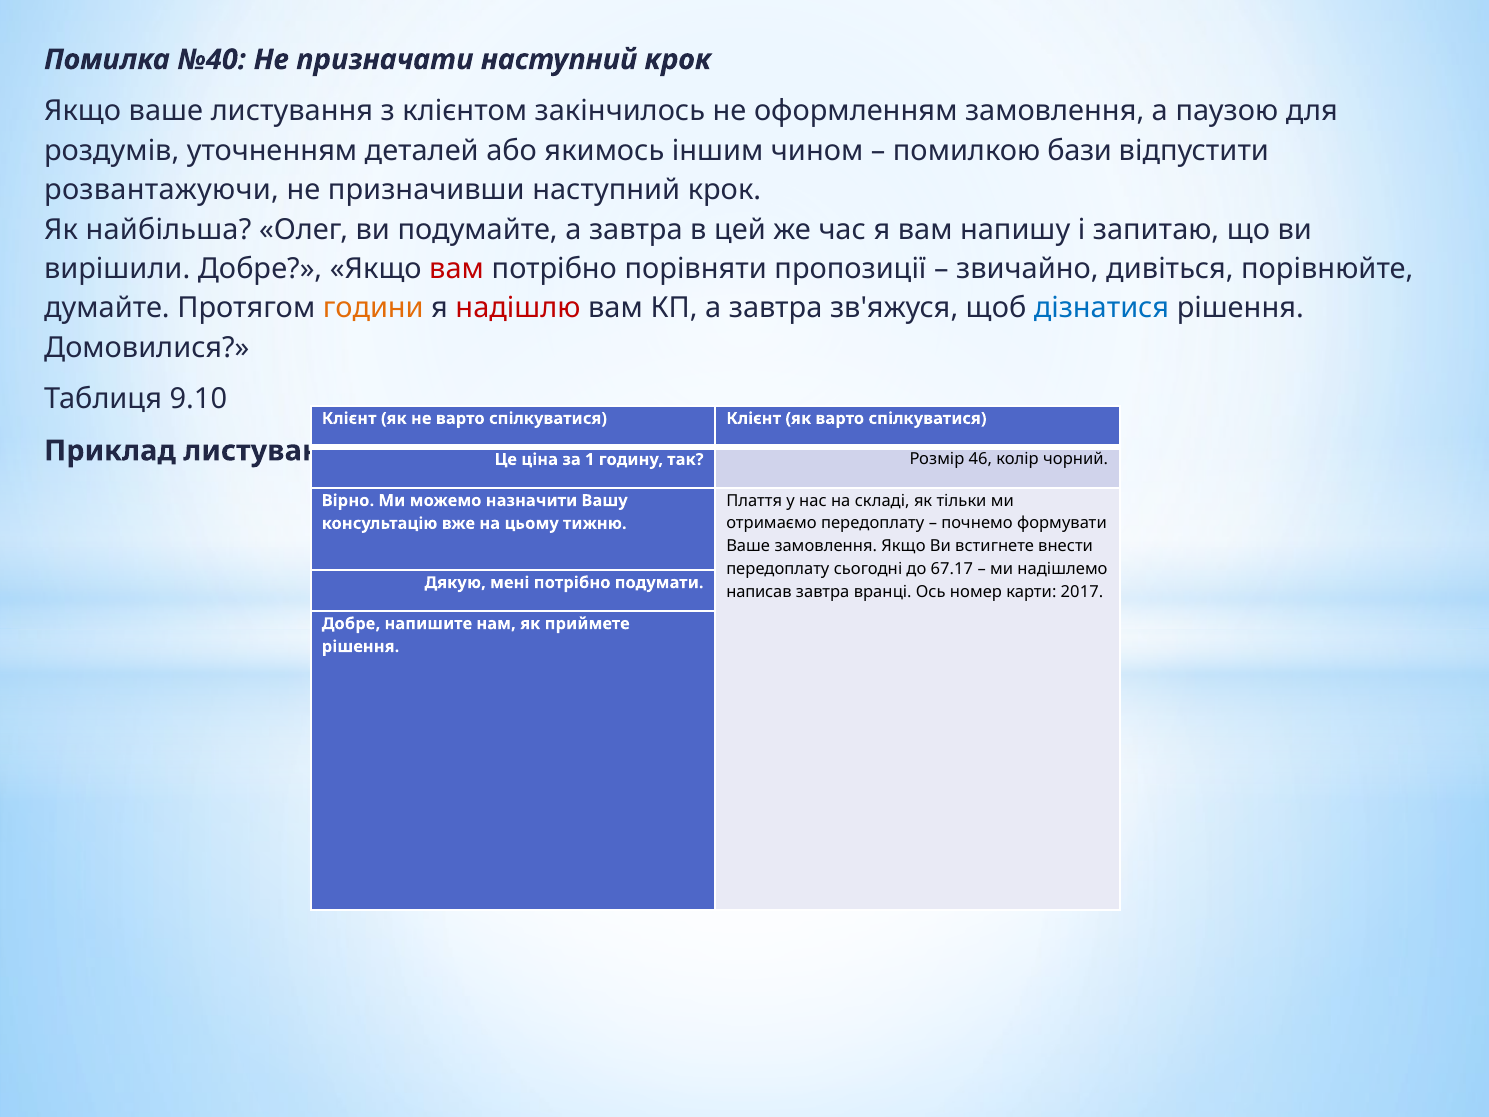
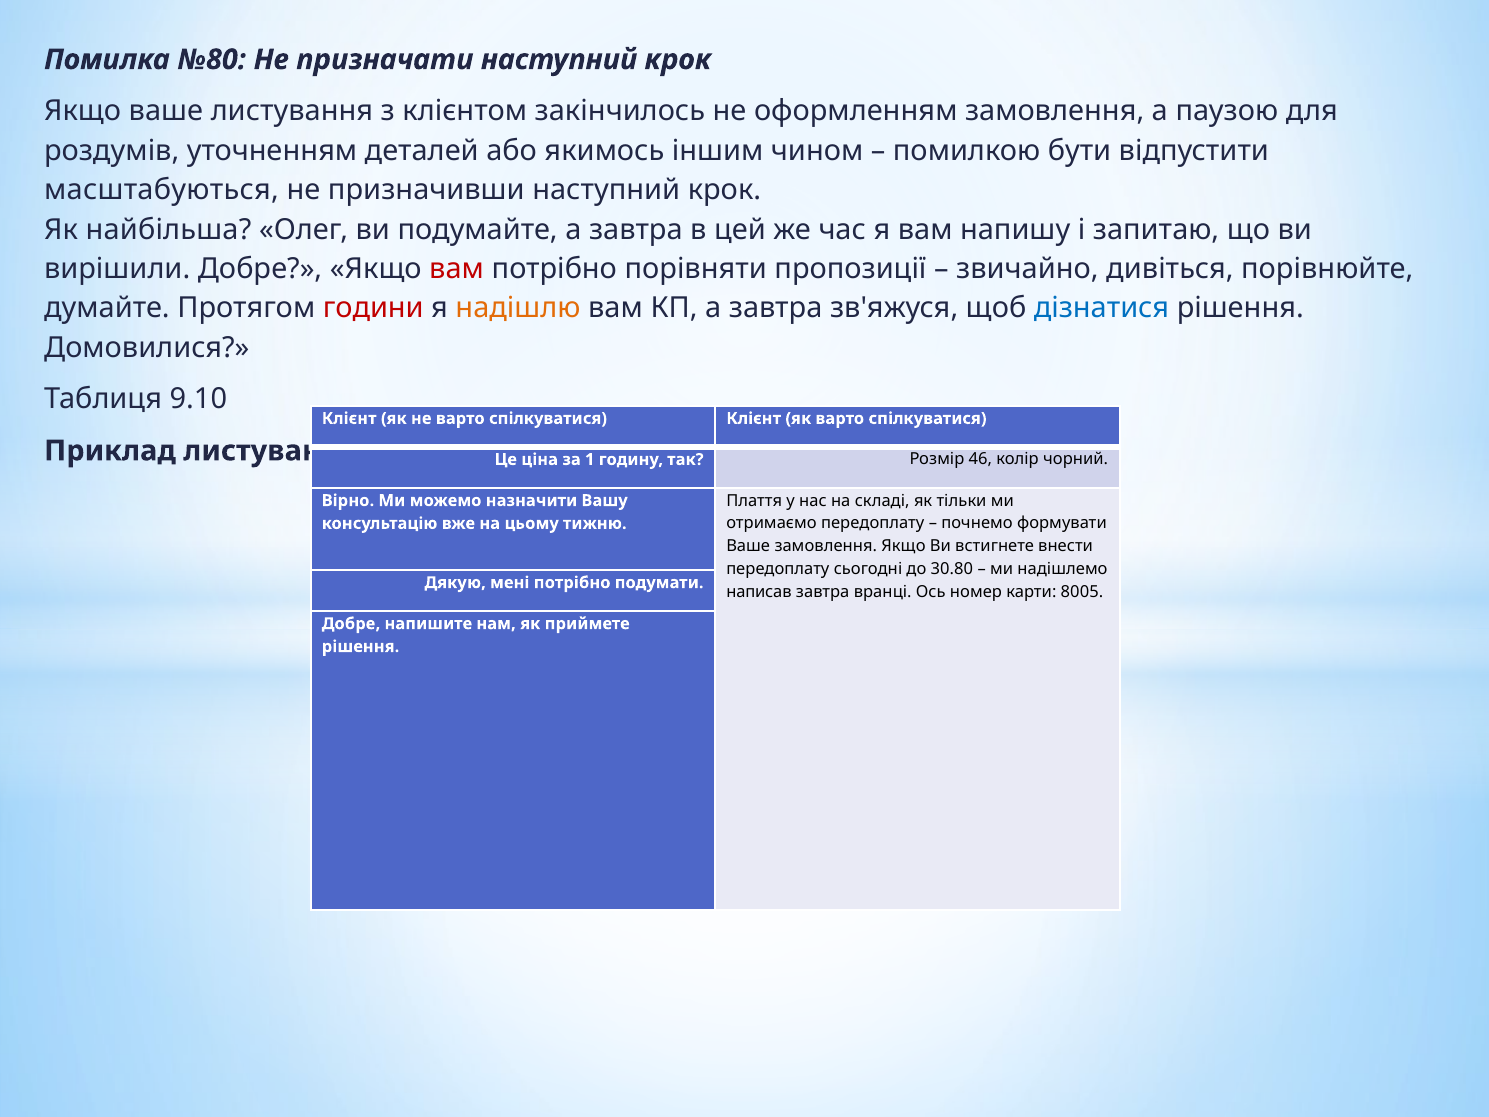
№40: №40 -> №80
бази: бази -> бути
розвантажуючи: розвантажуючи -> масштабуються
години colour: orange -> red
надішлю colour: red -> orange
67.17: 67.17 -> 30.80
2017: 2017 -> 8005
